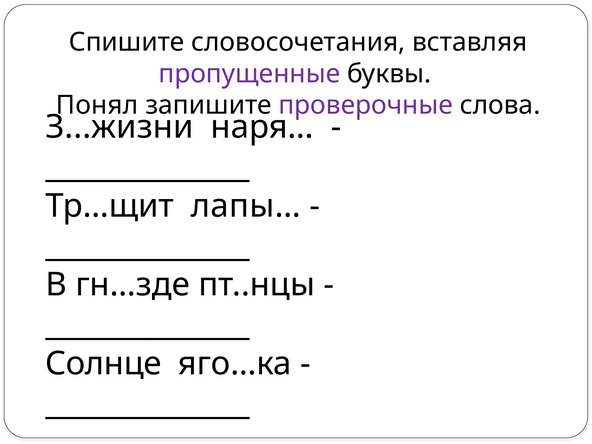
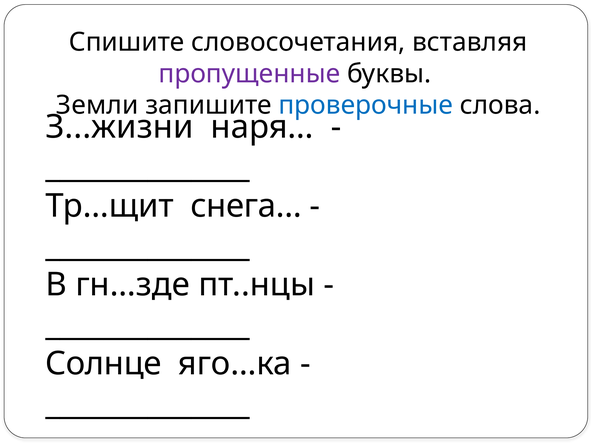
Понял: Понял -> Земли
проверочные colour: purple -> blue
лапы…: лапы… -> снега…
